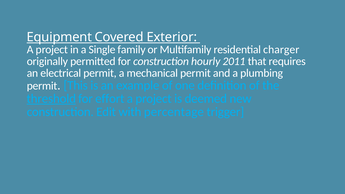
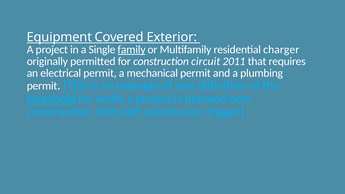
family underline: none -> present
hourly: hourly -> circuit
effort: effort -> verify
percentage: percentage -> submission
